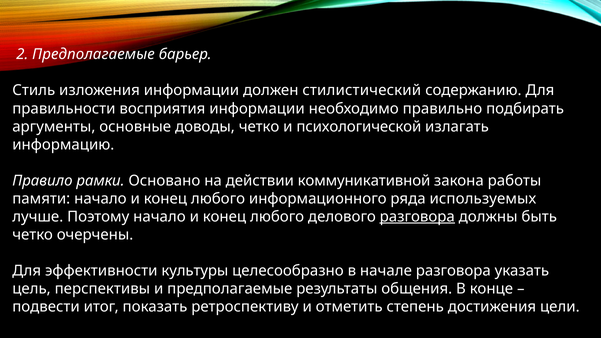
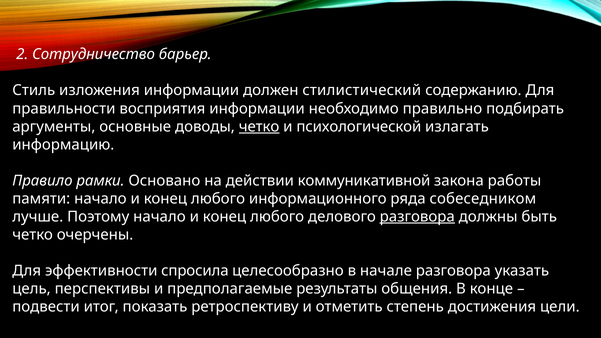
2 Предполагаемые: Предполагаемые -> Сотрудничество
четко at (259, 127) underline: none -> present
используемых: используемых -> собеседником
культуры: культуры -> спросила
